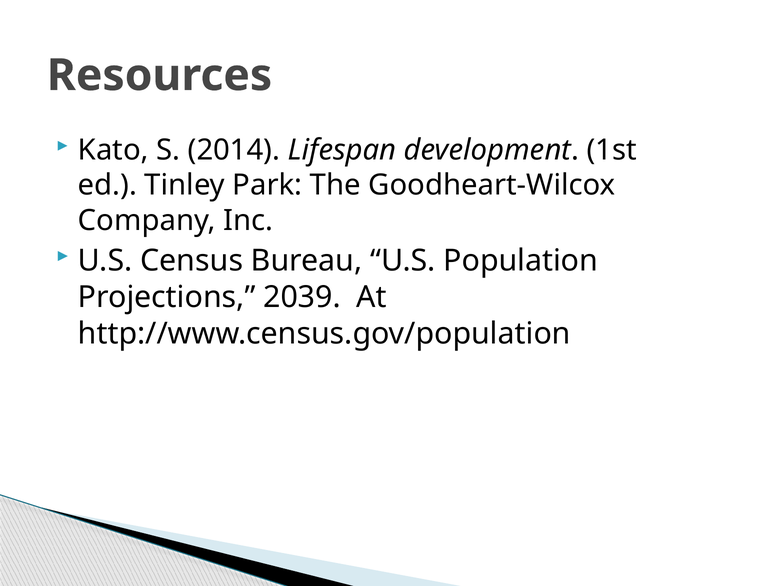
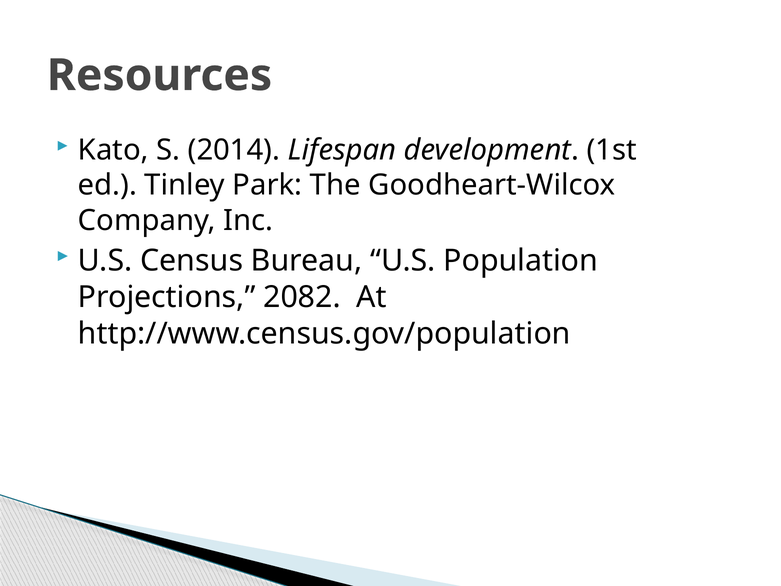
2039: 2039 -> 2082
